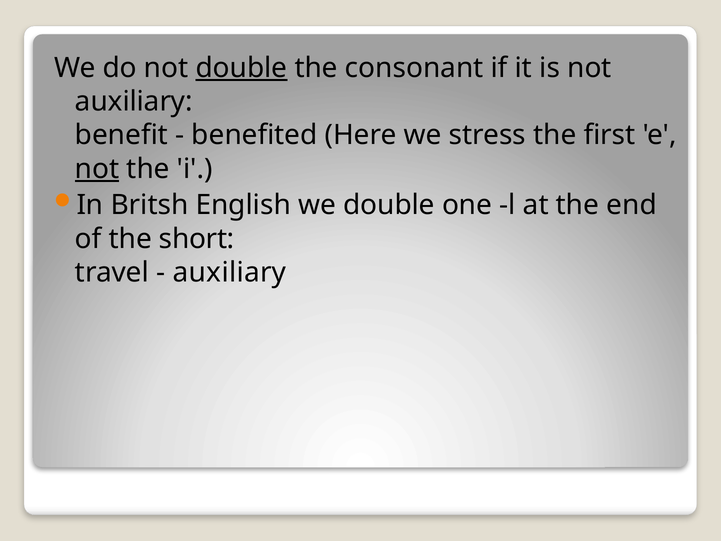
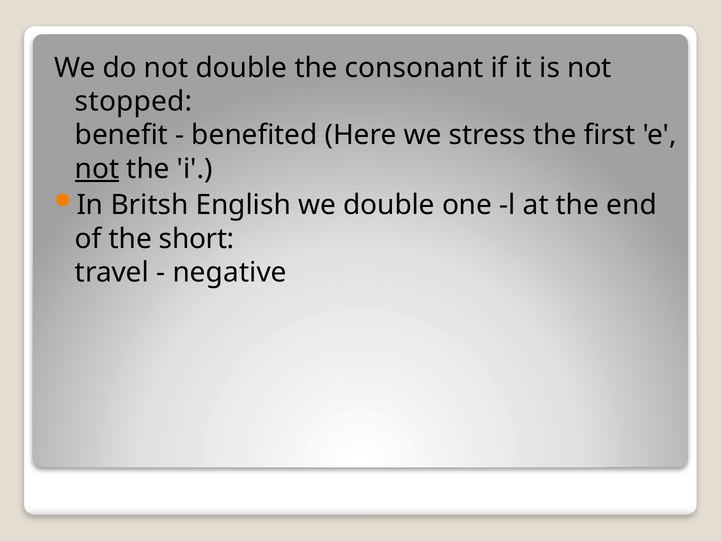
double at (241, 68) underline: present -> none
auxiliary at (134, 101): auxiliary -> stopped
auxiliary at (230, 272): auxiliary -> negative
